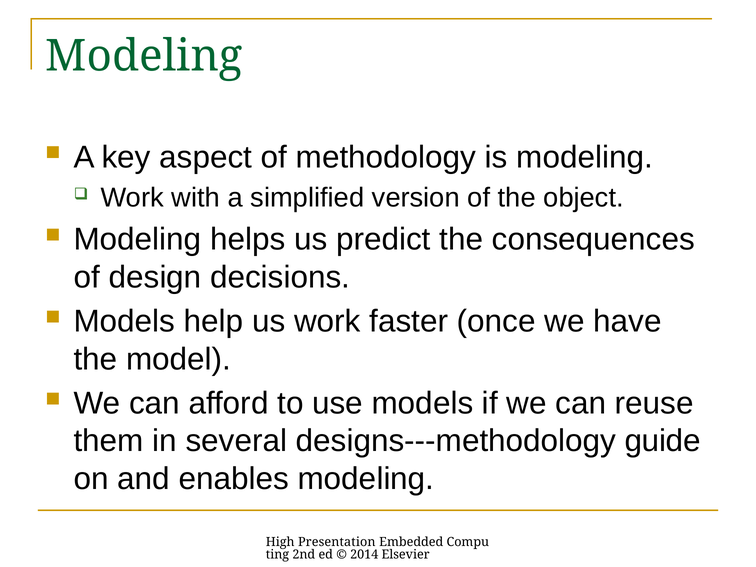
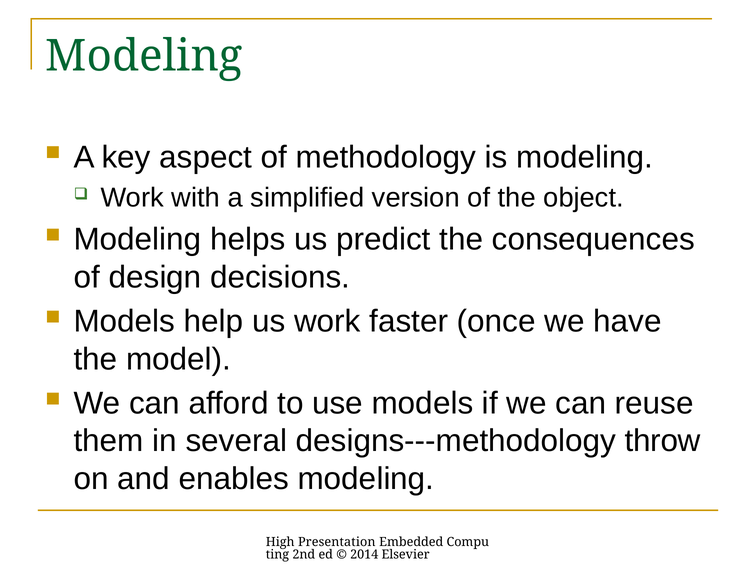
guide: guide -> throw
